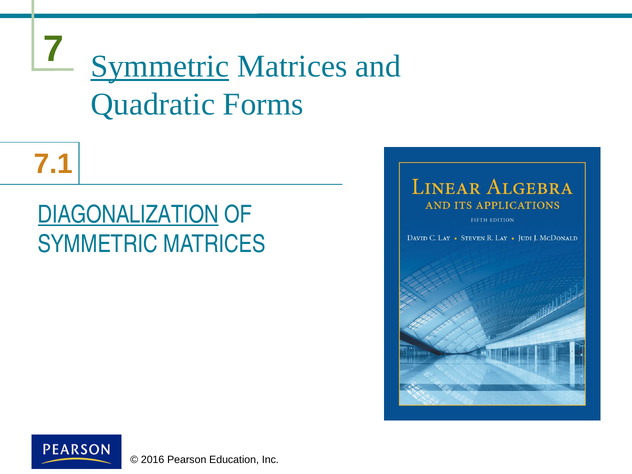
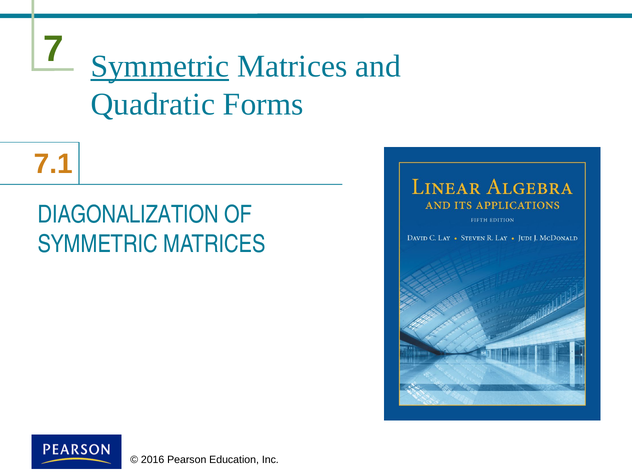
DIAGONALIZATION underline: present -> none
